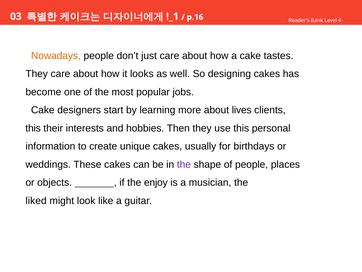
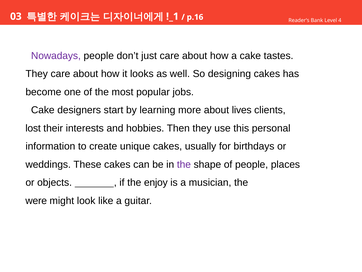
Nowadays colour: orange -> purple
this at (33, 128): this -> lost
liked: liked -> were
